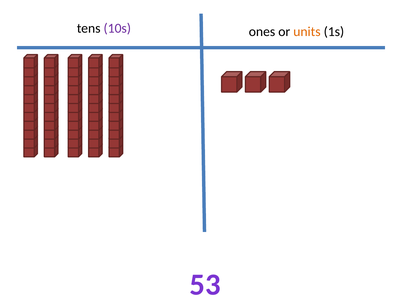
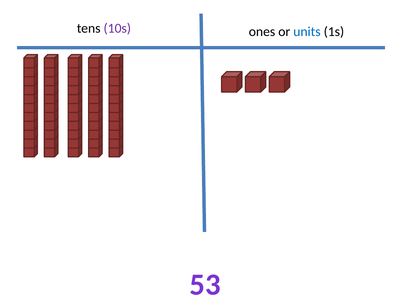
units colour: orange -> blue
